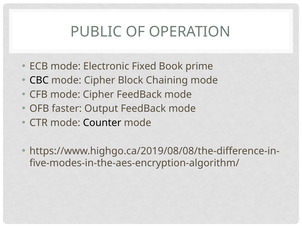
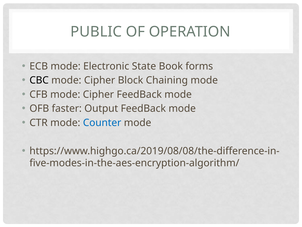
Fixed: Fixed -> State
prime: prime -> forms
Counter colour: black -> blue
